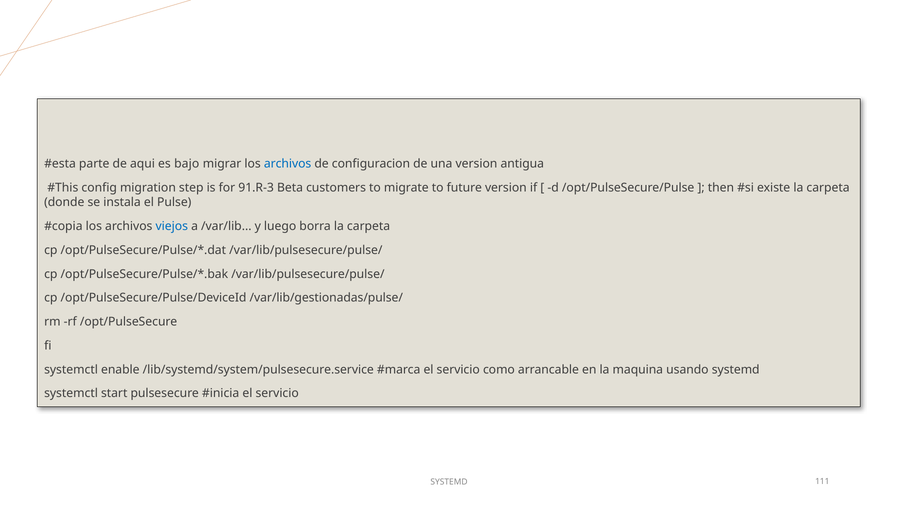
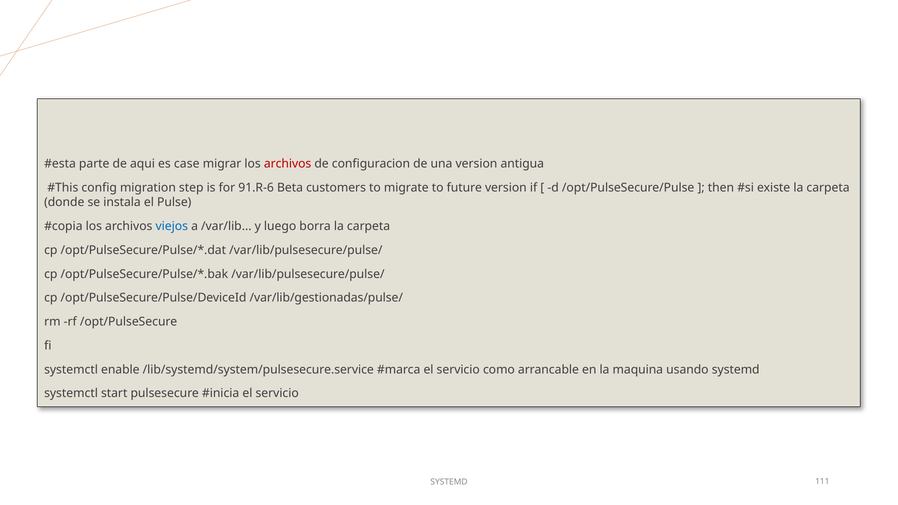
bajo: bajo -> case
archivos at (288, 164) colour: blue -> red
91.R-3: 91.R-3 -> 91.R-6
